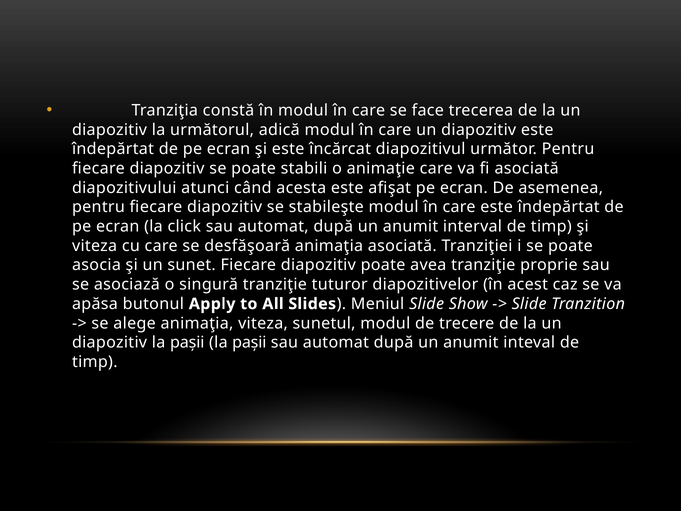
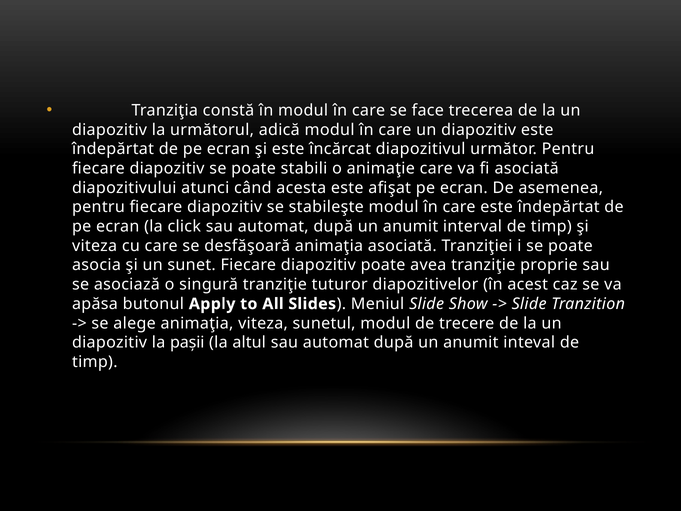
pașii at (249, 342): pașii -> altul
